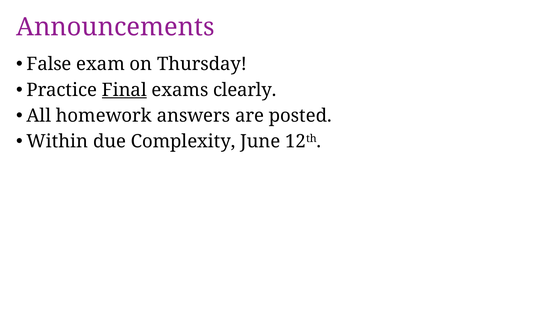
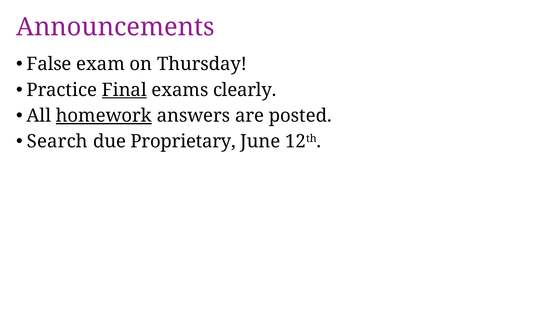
homework underline: none -> present
Within: Within -> Search
Complexity: Complexity -> Proprietary
